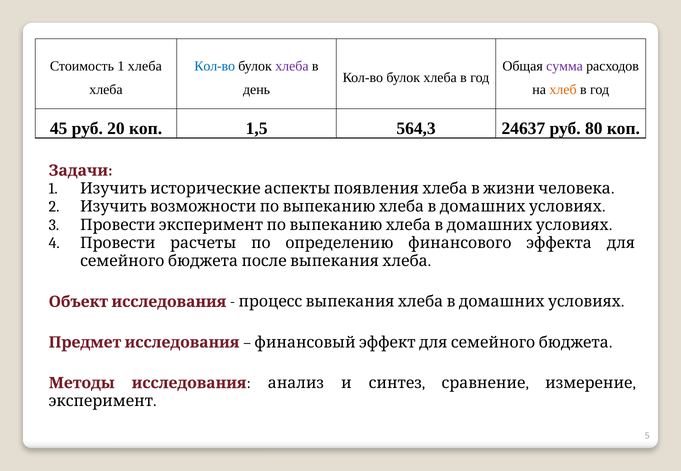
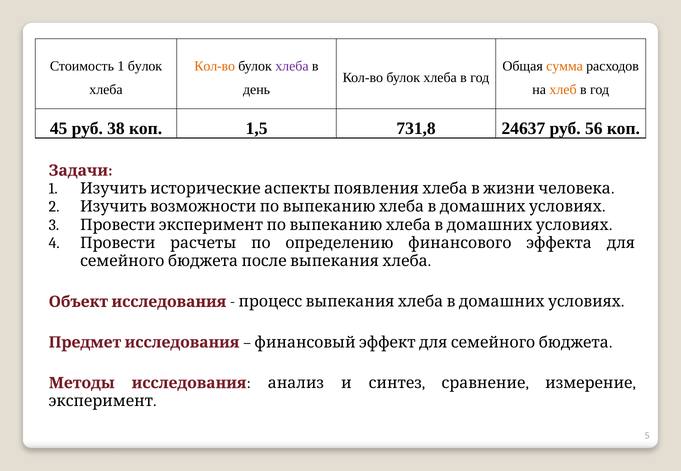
1 хлеба: хлеба -> булок
Кол-во at (215, 66) colour: blue -> orange
сумма colour: purple -> orange
20: 20 -> 38
564,3: 564,3 -> 731,8
80: 80 -> 56
